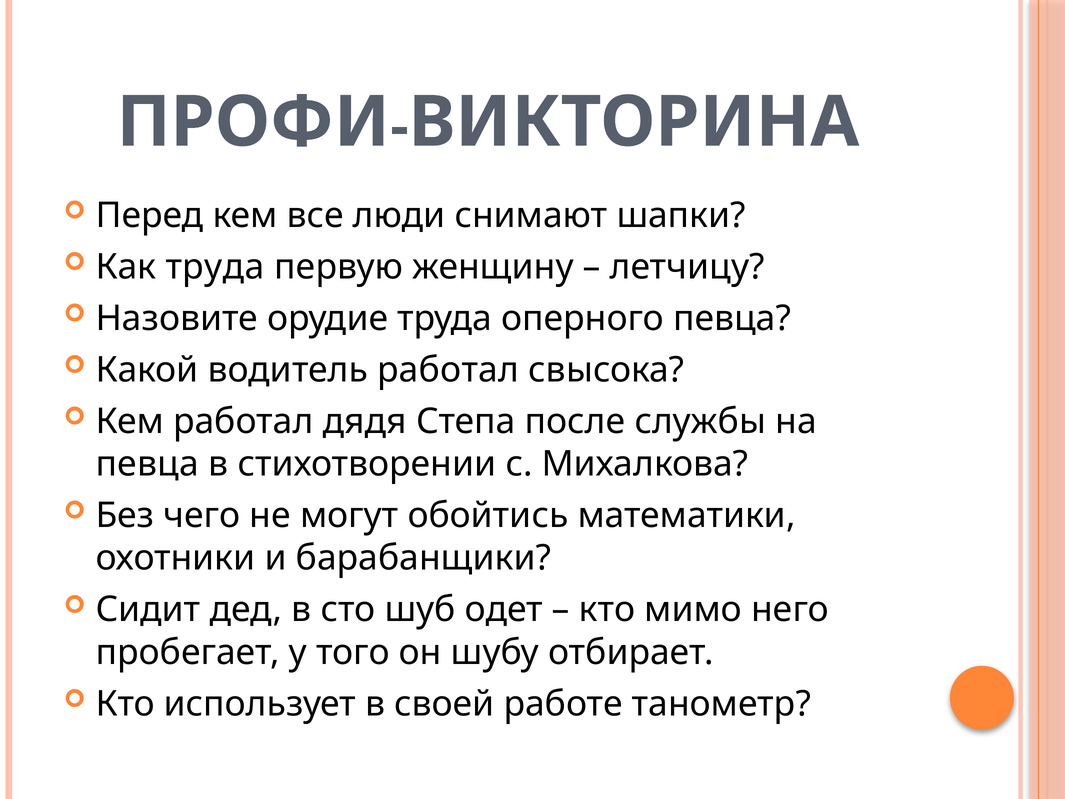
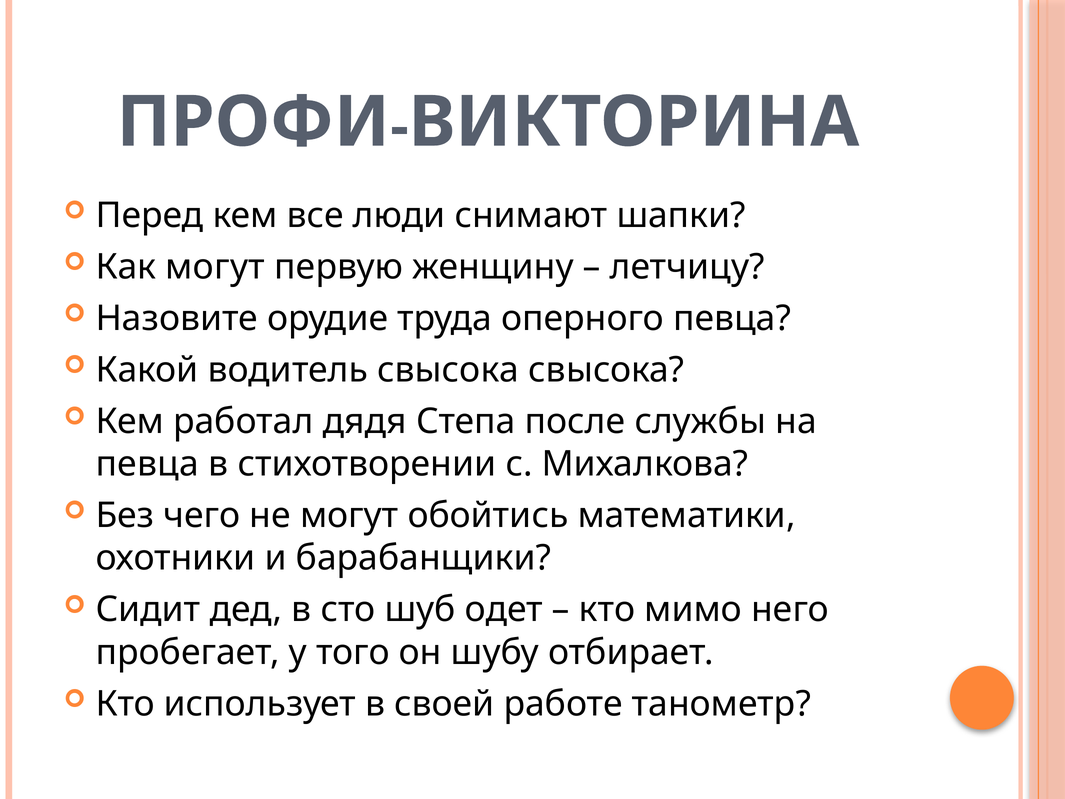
Как труда: труда -> могут
водитель работал: работал -> свысока
